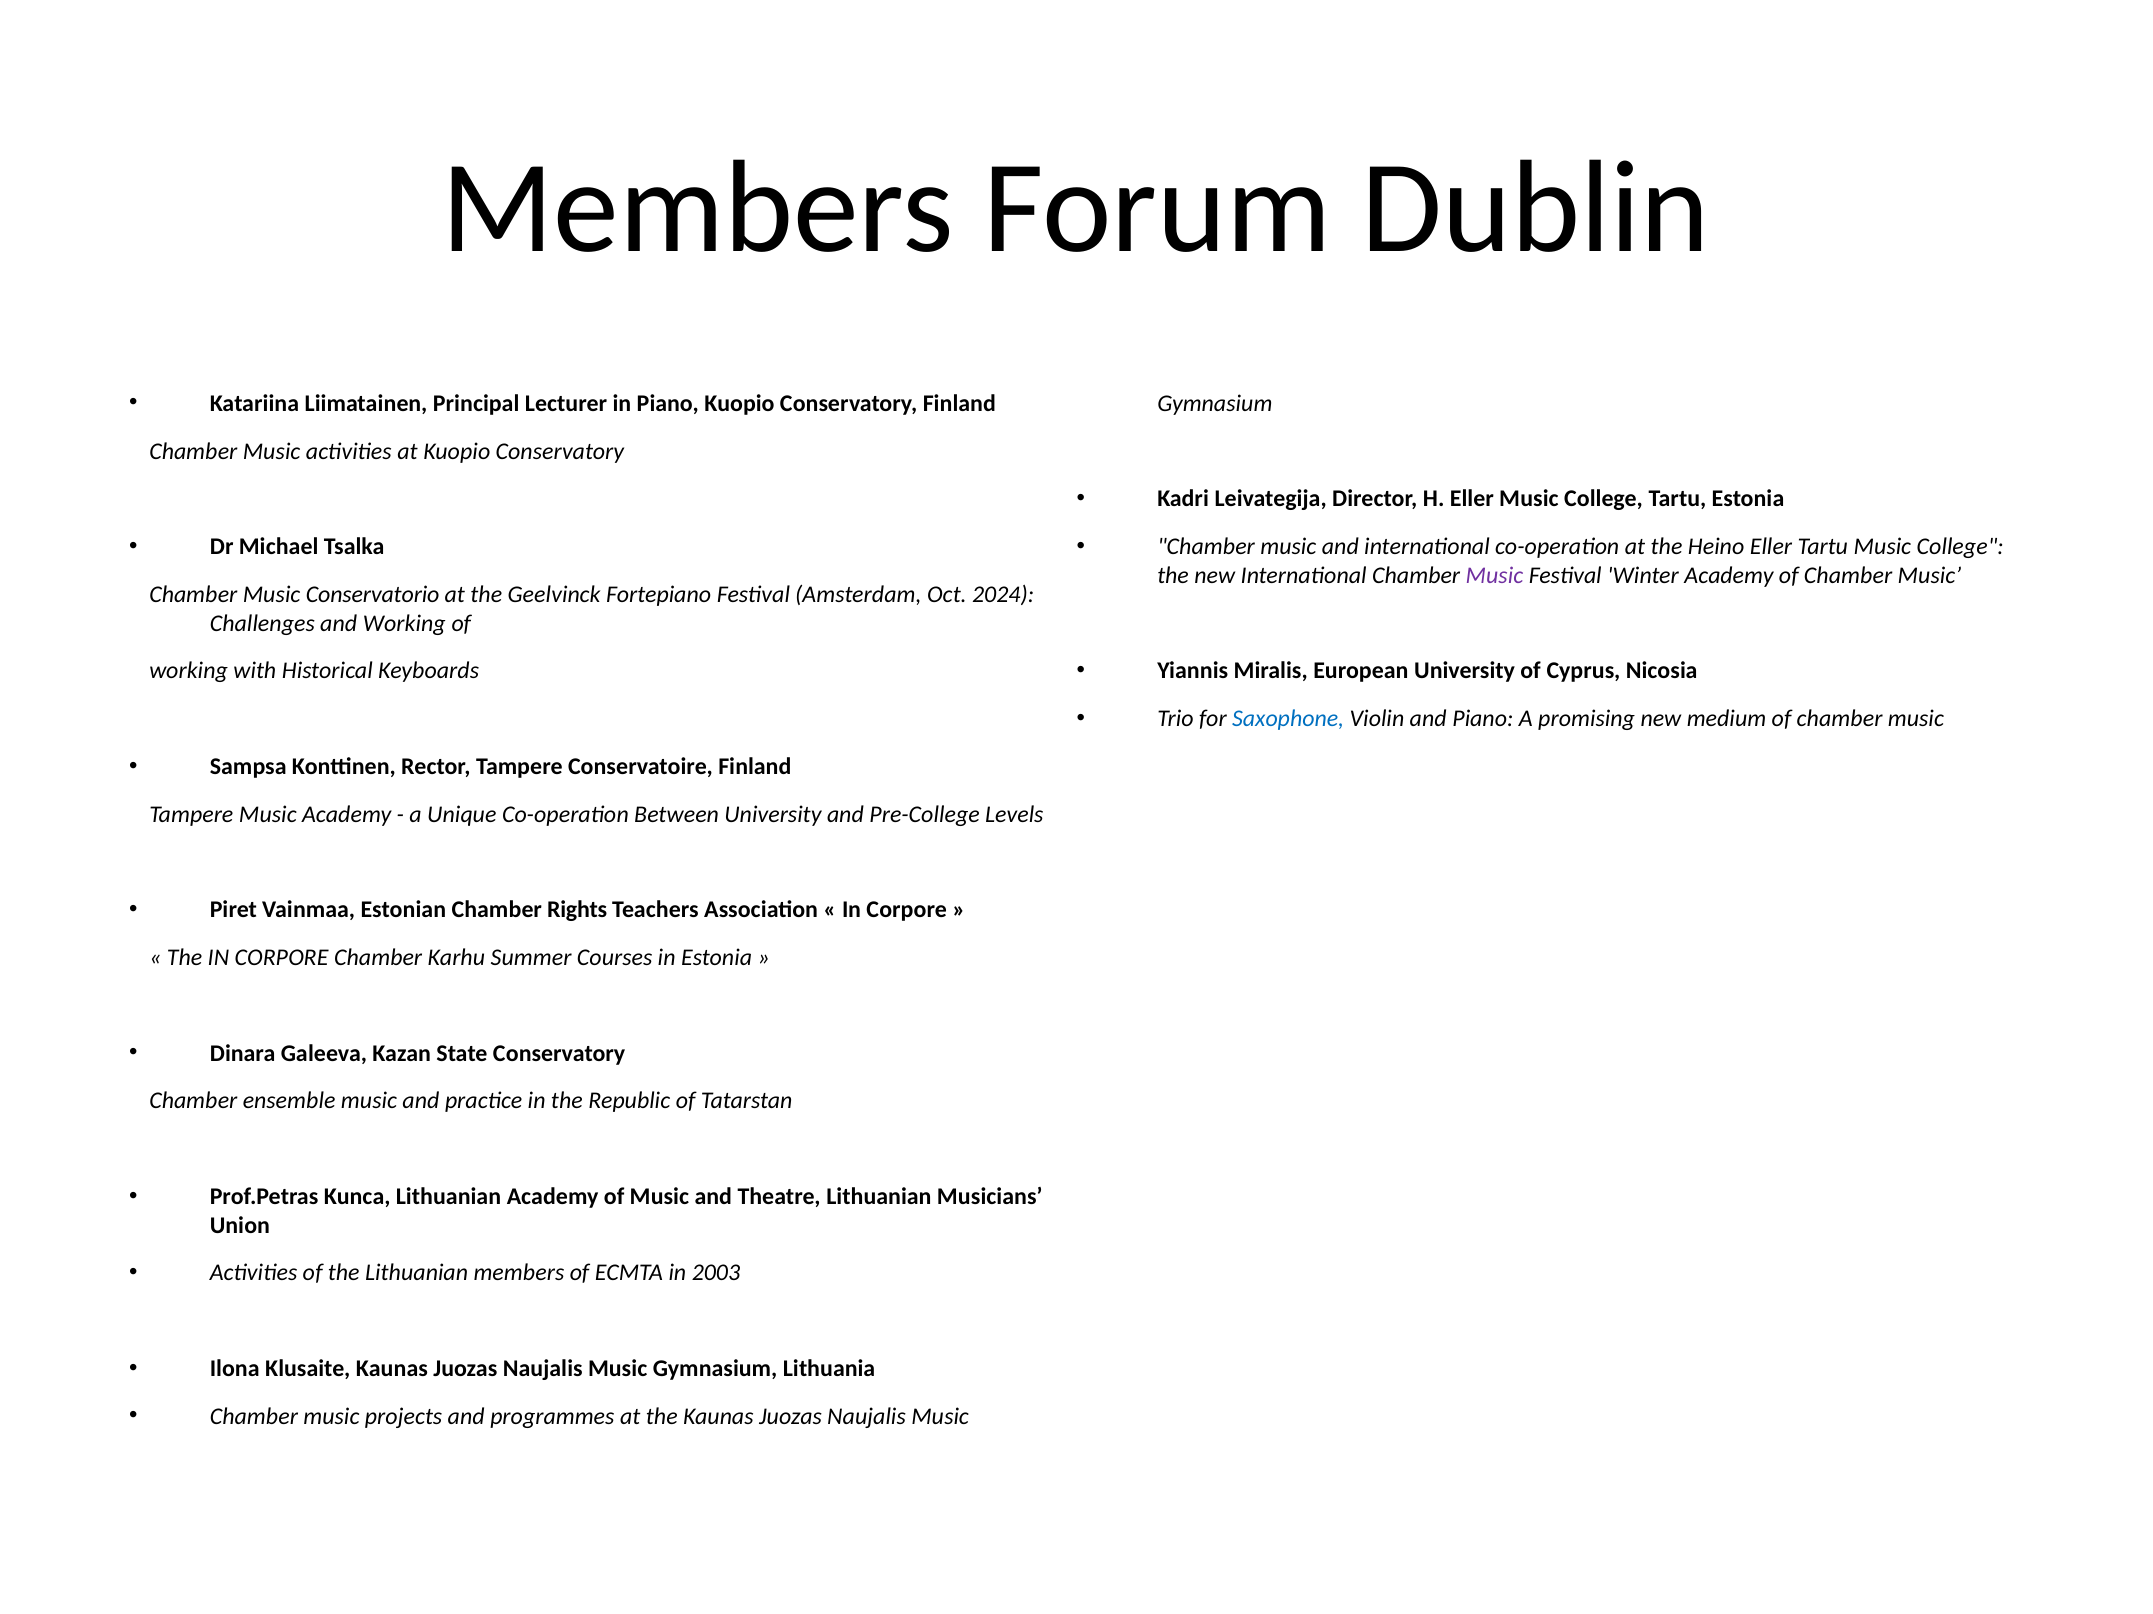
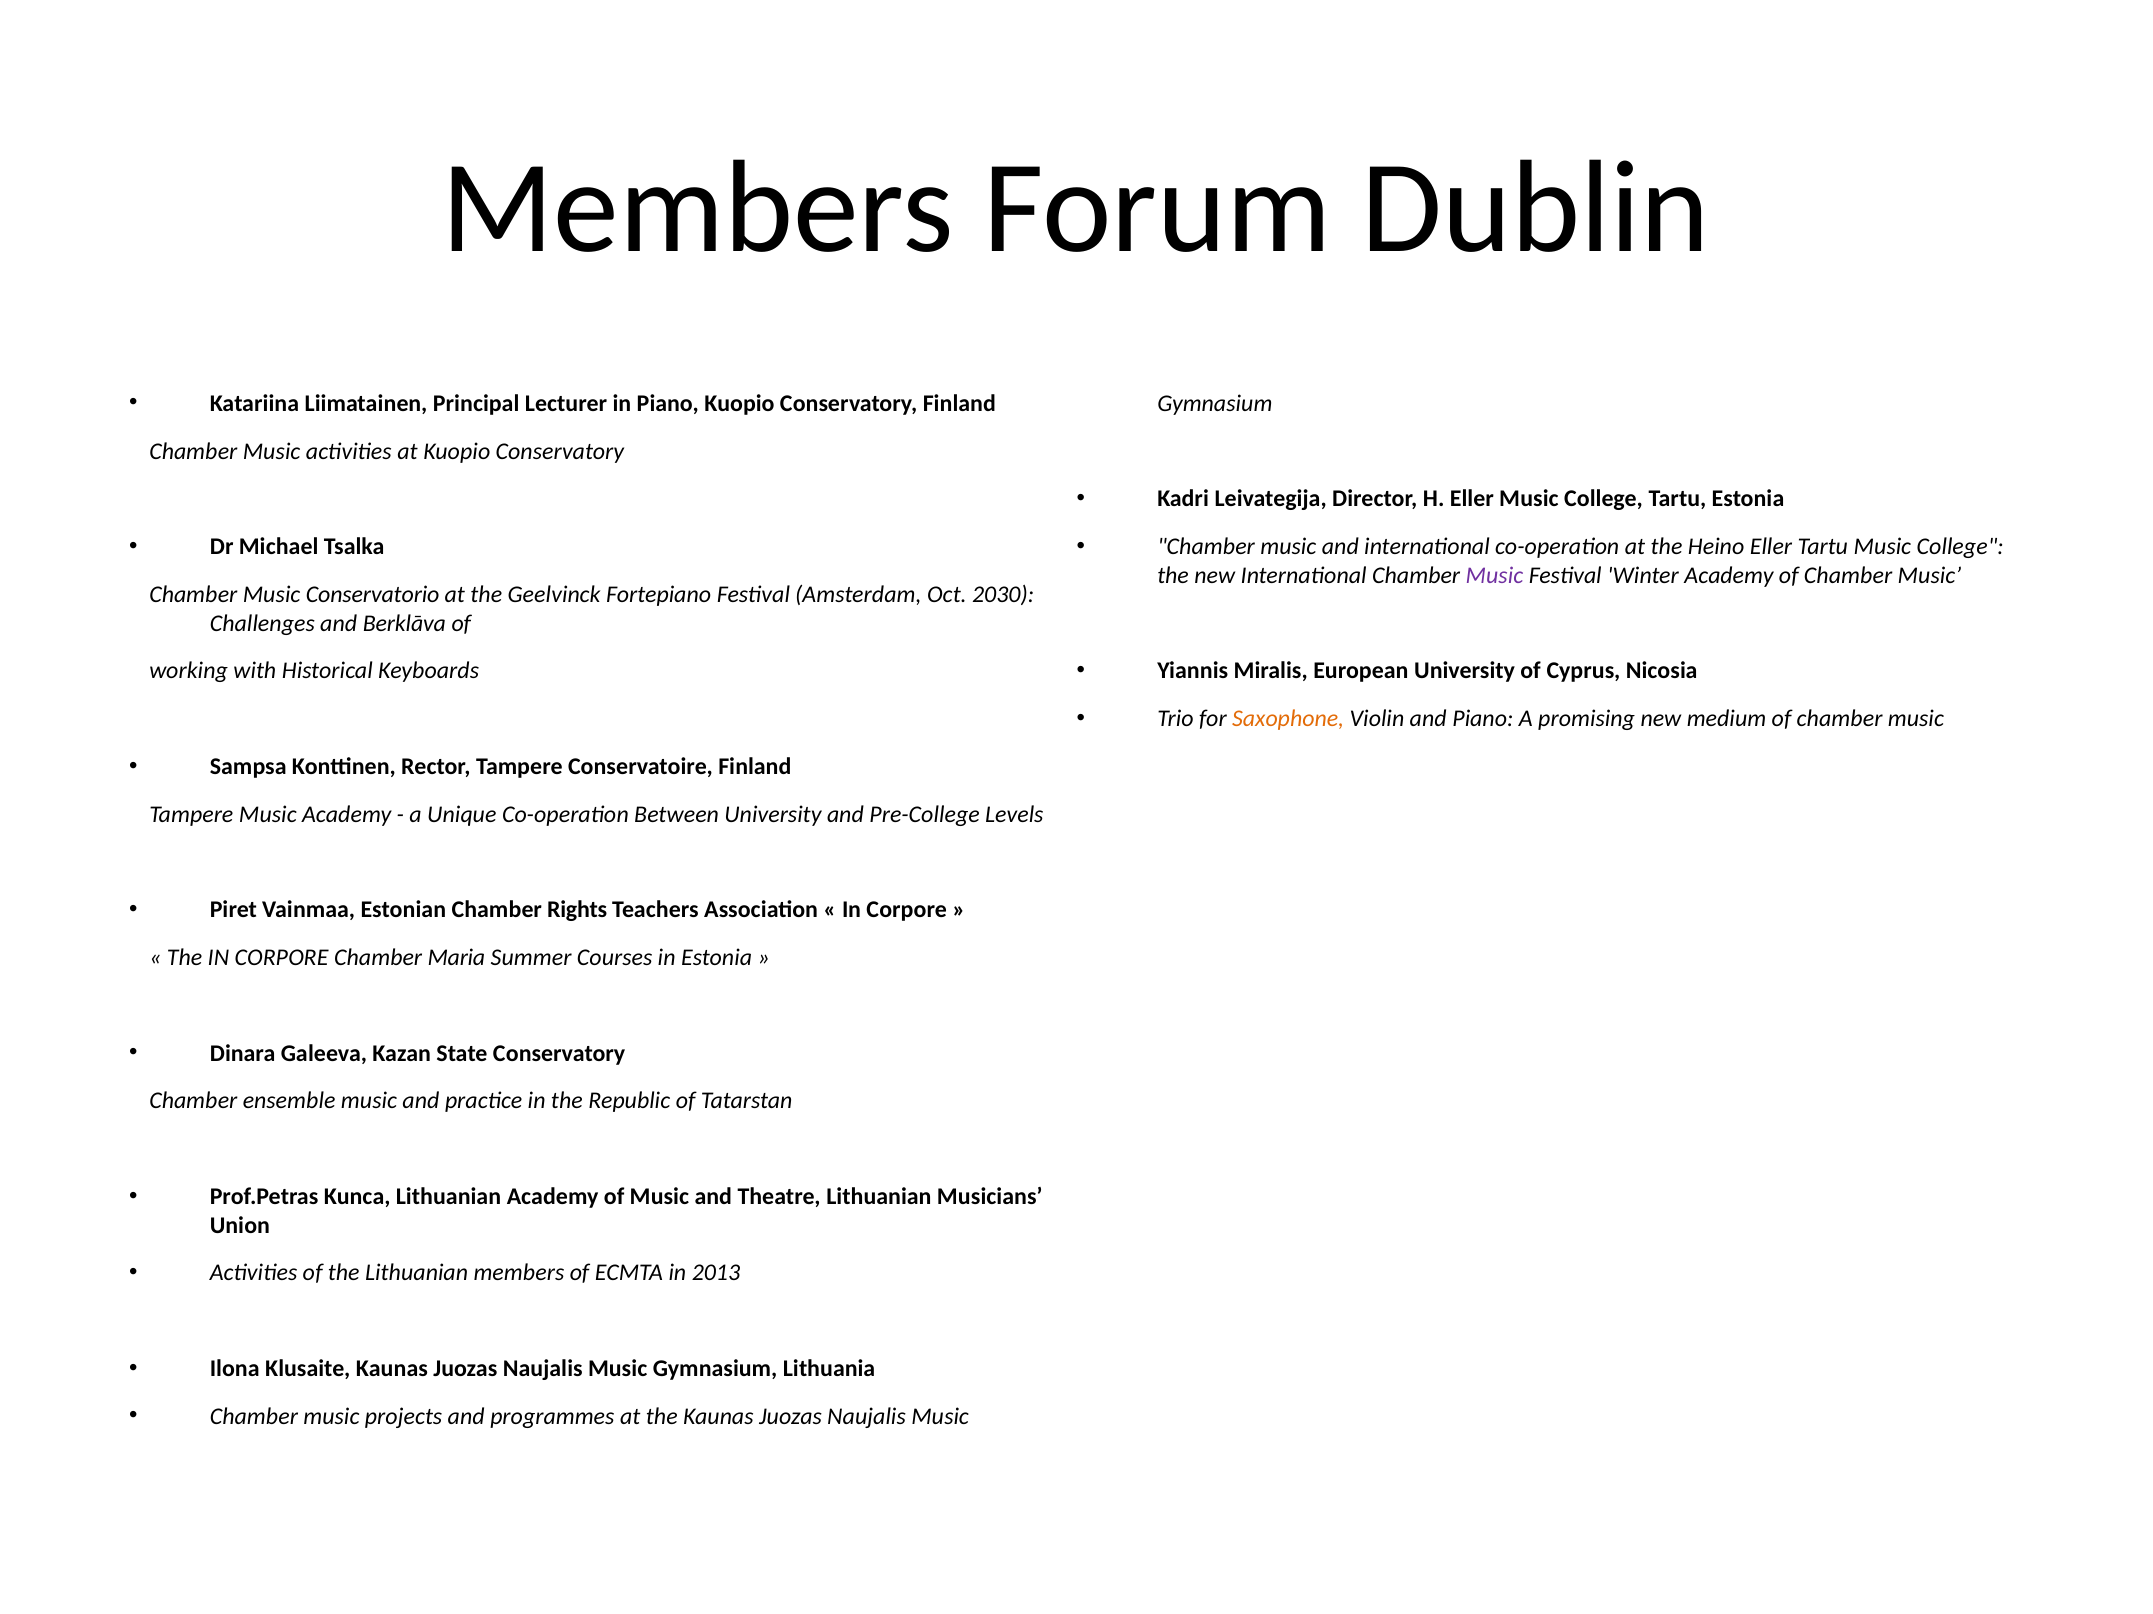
2024: 2024 -> 2030
and Working: Working -> Berklāva
Saxophone colour: blue -> orange
Karhu: Karhu -> Maria
2003: 2003 -> 2013
